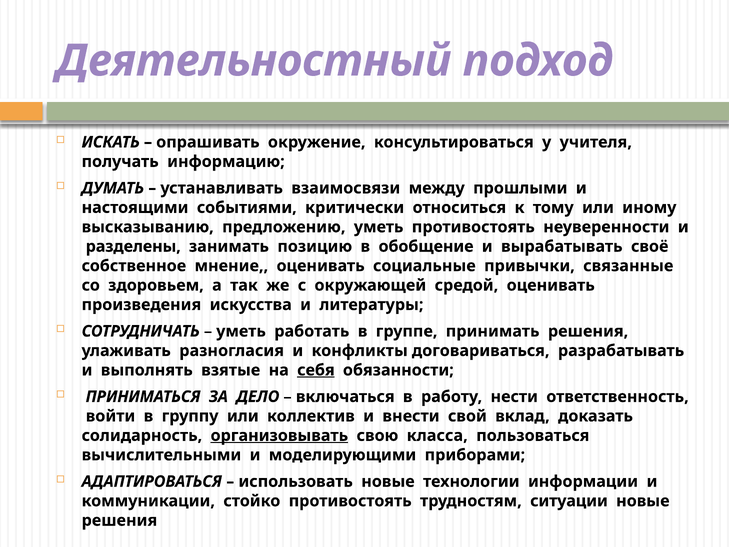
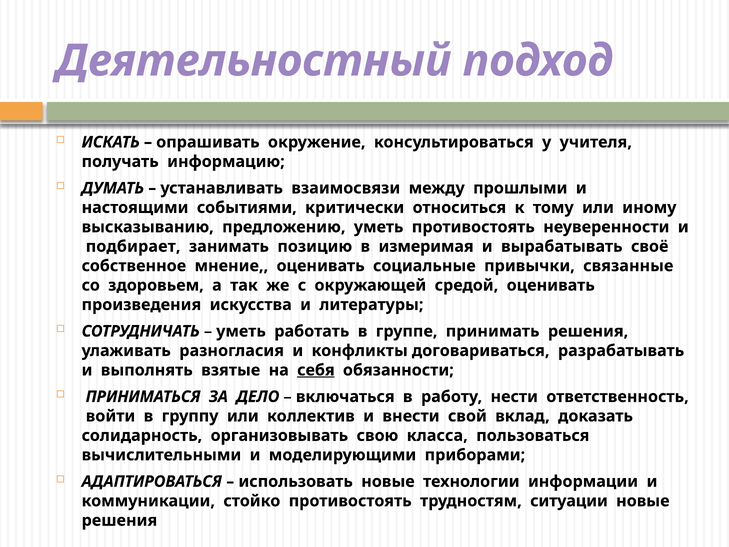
разделены: разделены -> подбирает
обобщение: обобщение -> измеримая
организовывать underline: present -> none
